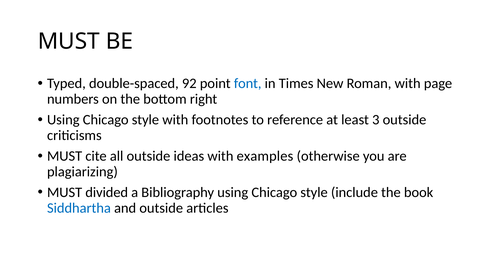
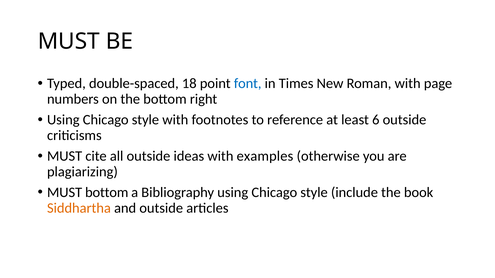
92: 92 -> 18
3: 3 -> 6
MUST divided: divided -> bottom
Siddhartha colour: blue -> orange
